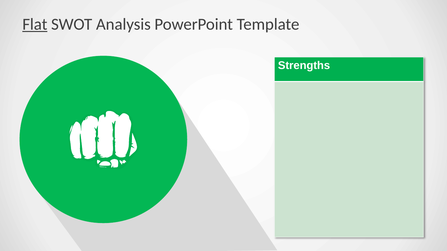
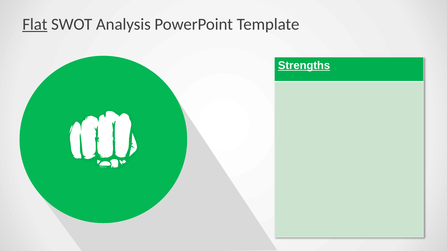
Strengths underline: none -> present
